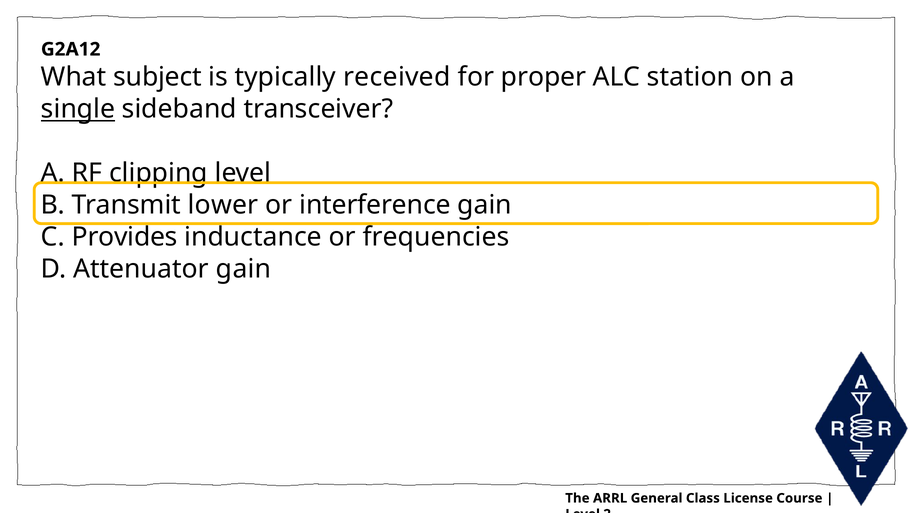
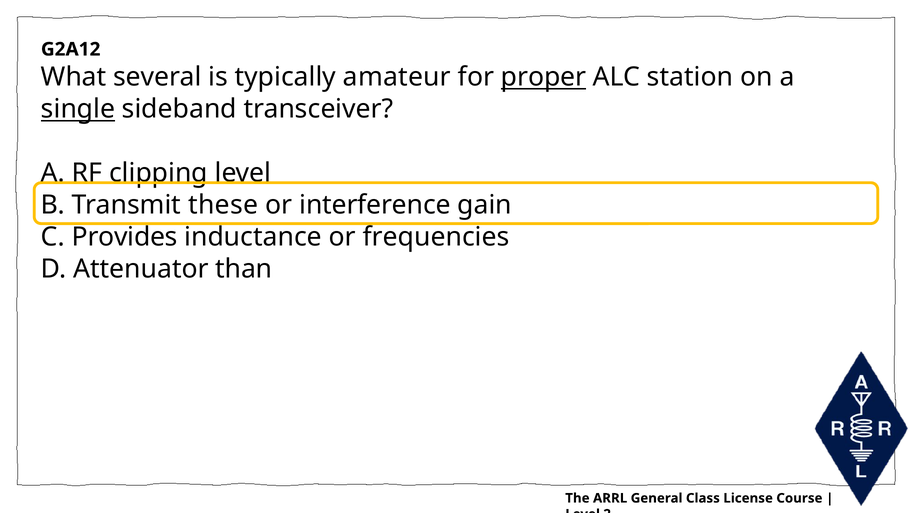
subject: subject -> several
received: received -> amateur
proper underline: none -> present
lower: lower -> these
Attenuator gain: gain -> than
